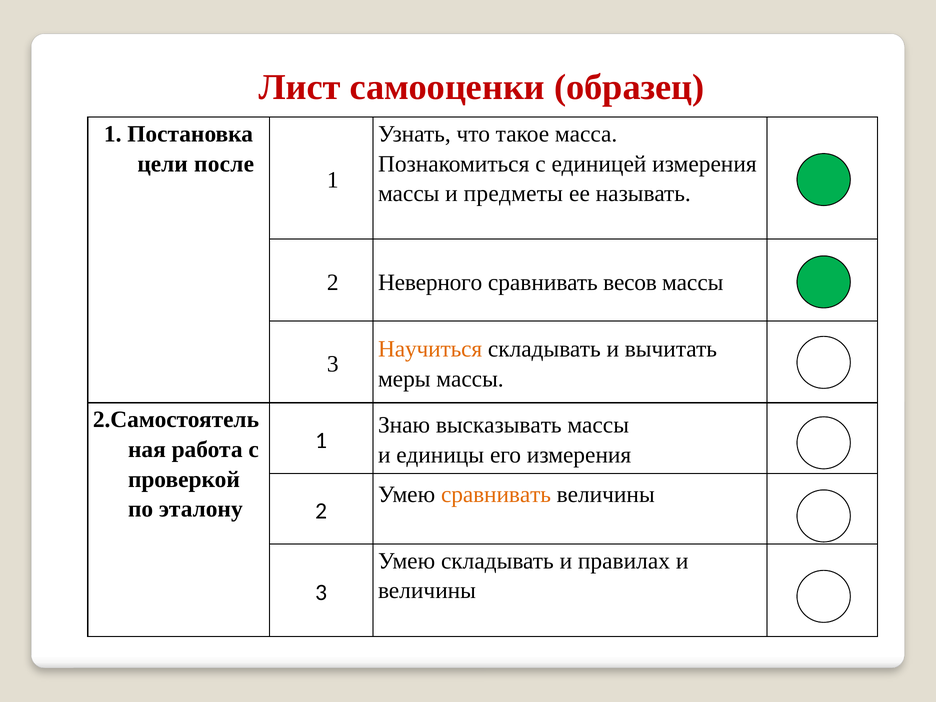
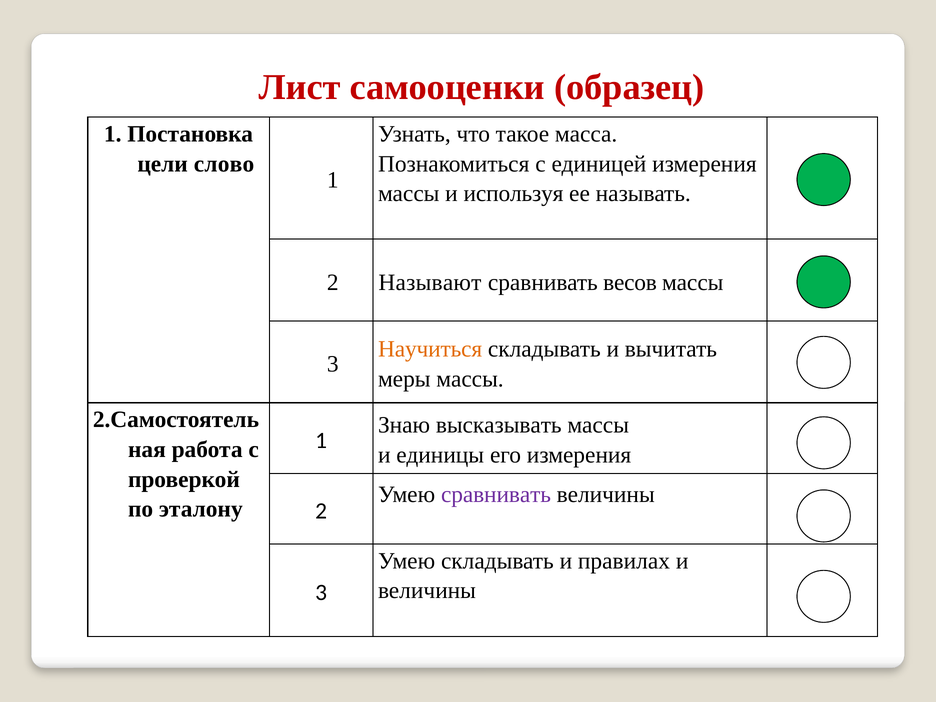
после: после -> слово
предметы: предметы -> используя
Неверного: Неверного -> Называют
сравнивать at (496, 494) colour: orange -> purple
